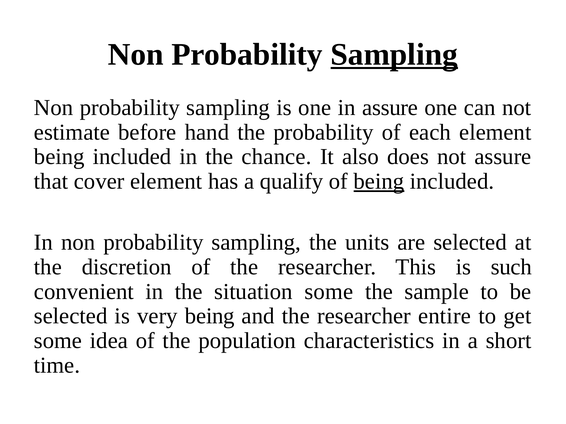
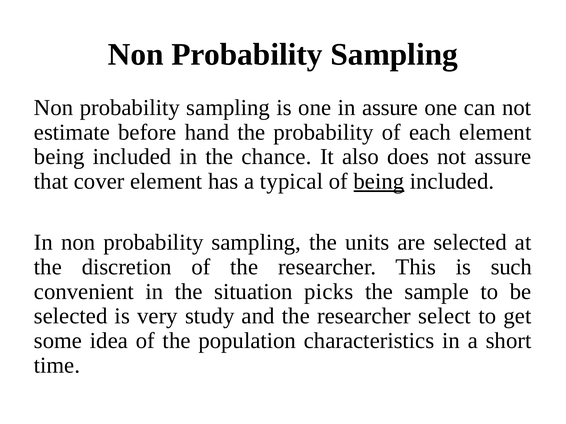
Sampling at (394, 55) underline: present -> none
qualify: qualify -> typical
situation some: some -> picks
very being: being -> study
entire: entire -> select
